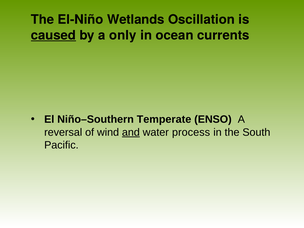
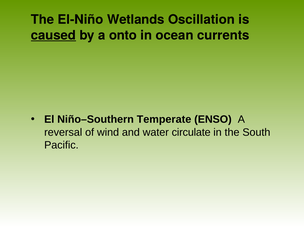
only: only -> onto
and underline: present -> none
process: process -> circulate
